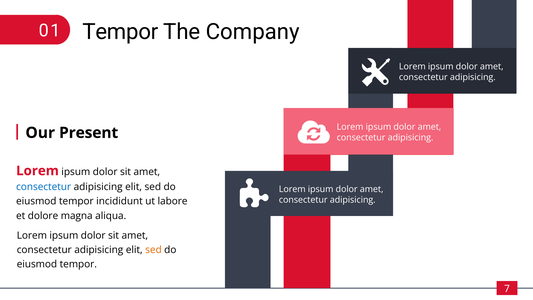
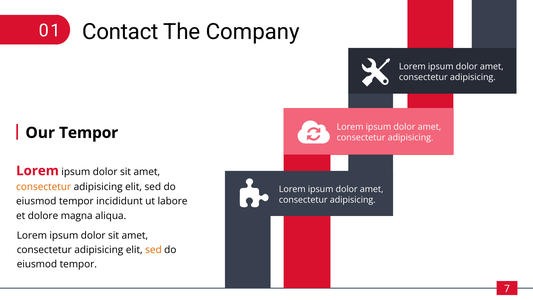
Tempor at (120, 32): Tempor -> Contact
Our Present: Present -> Tempor
consectetur at (44, 187) colour: blue -> orange
